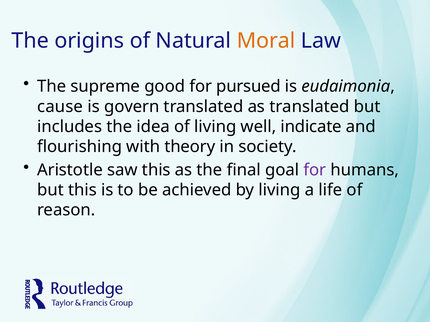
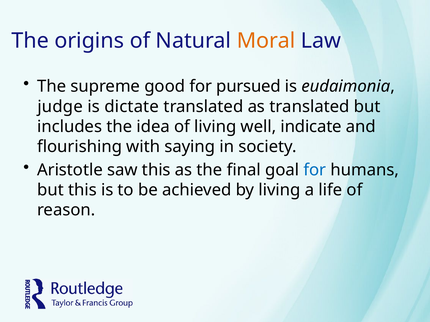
cause: cause -> judge
govern: govern -> dictate
theory: theory -> saying
for at (315, 170) colour: purple -> blue
